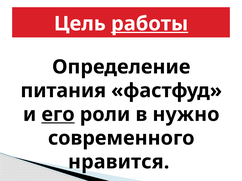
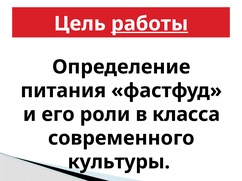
его underline: present -> none
нужно: нужно -> класса
нравится: нравится -> культуры
